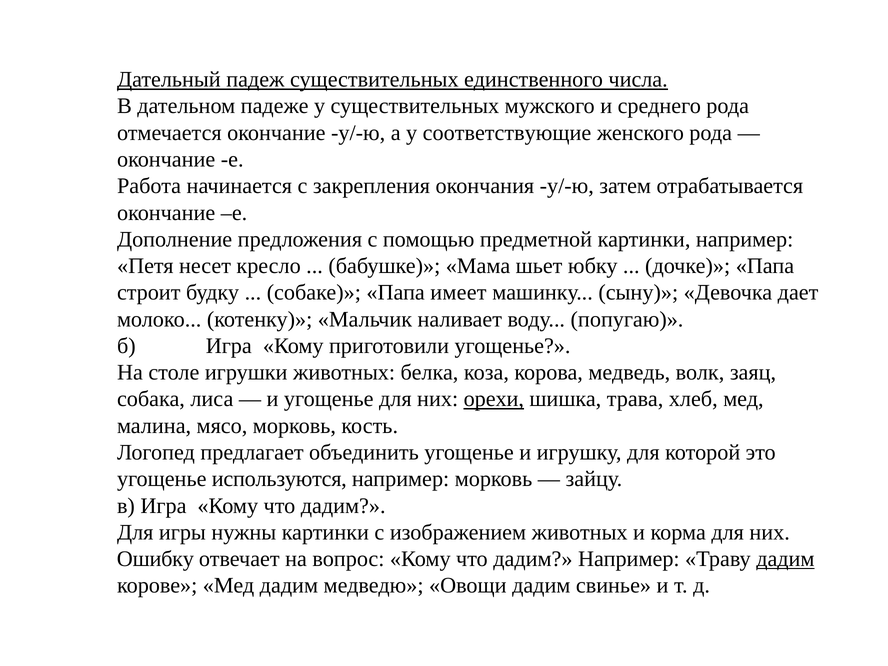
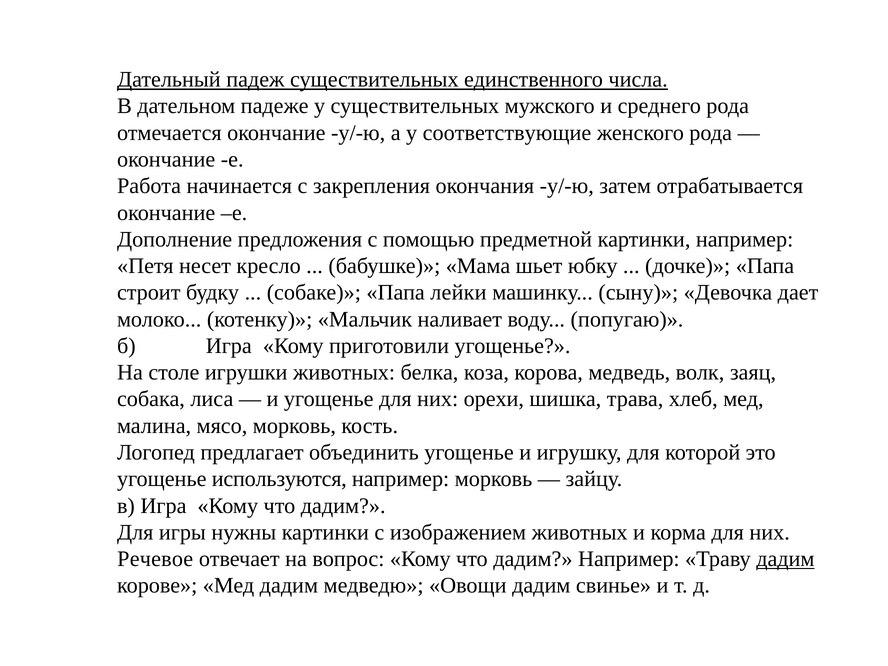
имеет: имеет -> лейки
орехи underline: present -> none
Ошибку: Ошибку -> Речевое
